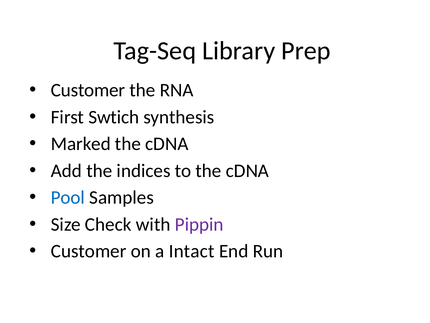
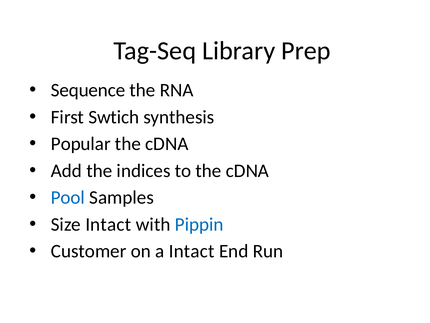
Customer at (88, 90): Customer -> Sequence
Marked: Marked -> Popular
Size Check: Check -> Intact
Pippin colour: purple -> blue
